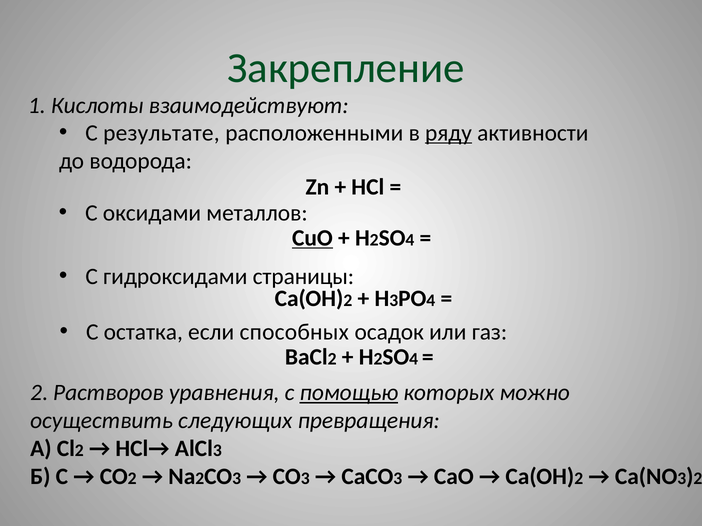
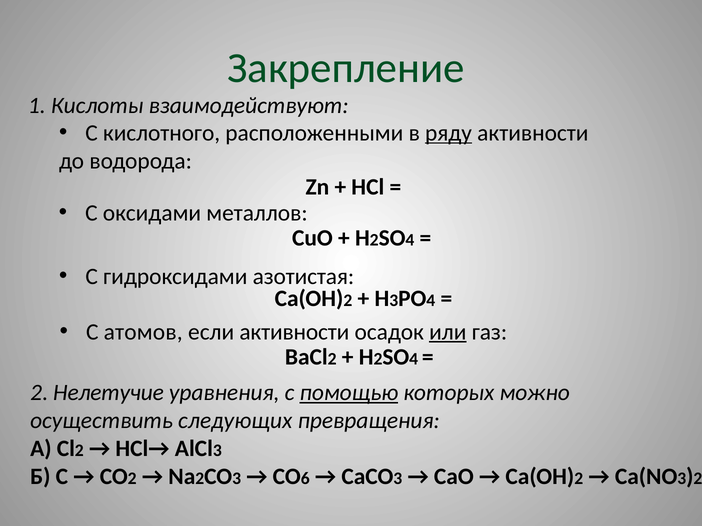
результате: результате -> кислотного
CuO underline: present -> none
страницы: страницы -> азотистая
остатка: остатка -> атомов
если способных: способных -> активности
или underline: none -> present
Растворов: Растворов -> Нелетучие
3 at (305, 479): 3 -> 6
